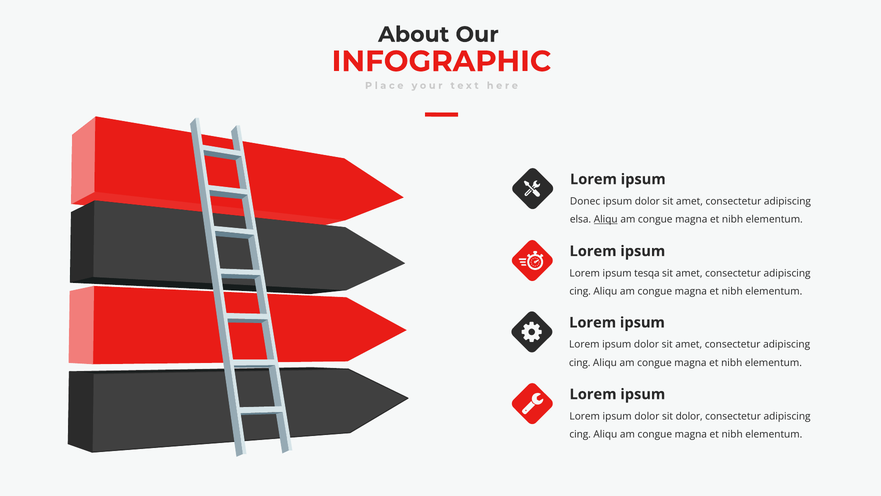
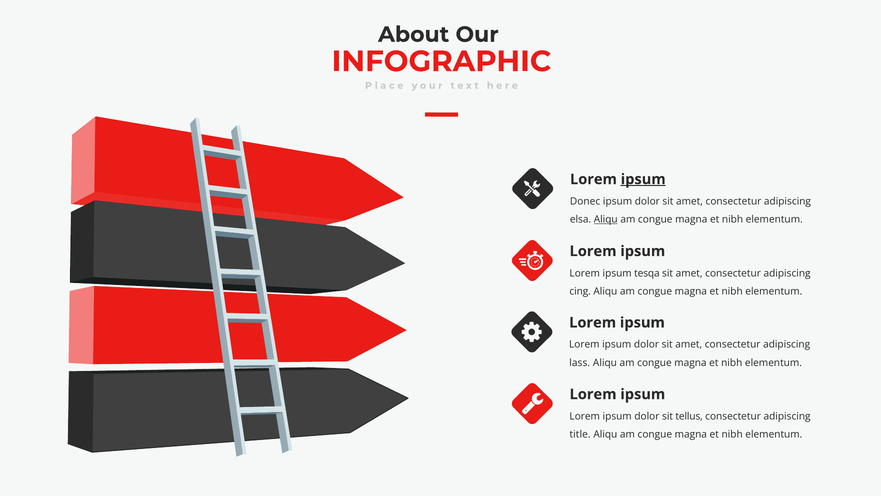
ipsum at (643, 179) underline: none -> present
cing at (580, 362): cing -> lass
sit dolor: dolor -> tellus
cing at (580, 434): cing -> title
